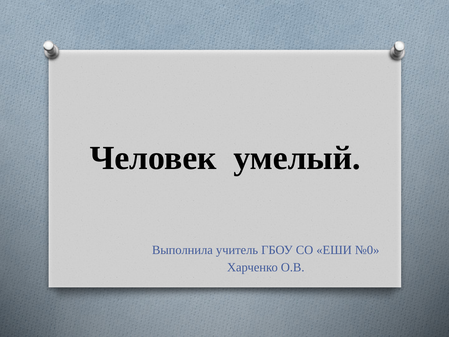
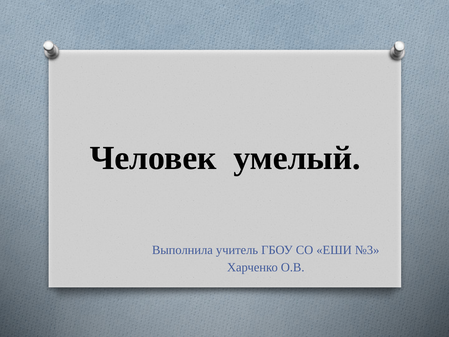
№0: №0 -> №3
